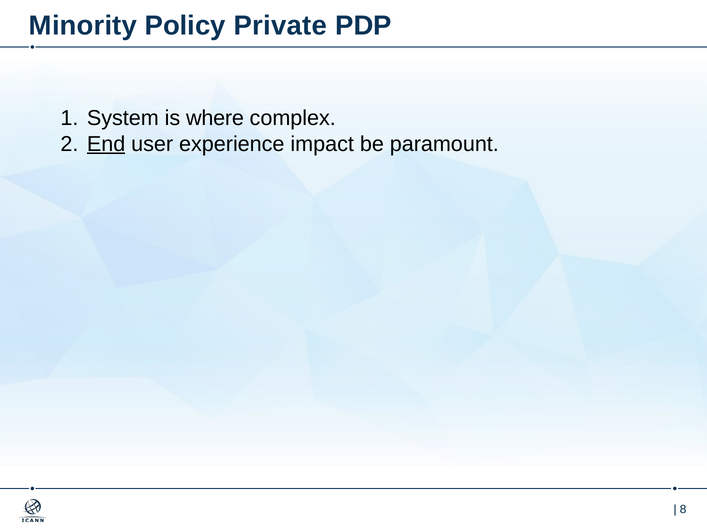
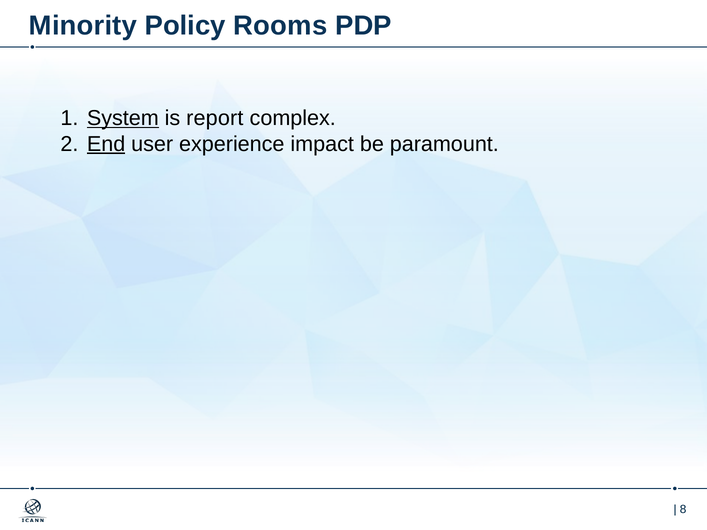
Private: Private -> Rooms
System underline: none -> present
where: where -> report
